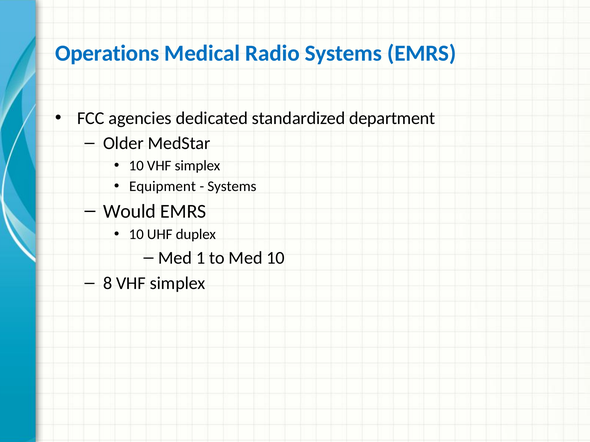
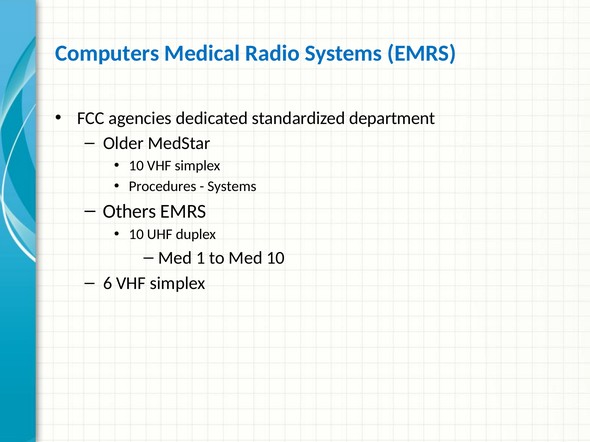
Operations: Operations -> Computers
Equipment: Equipment -> Procedures
Would: Would -> Others
8: 8 -> 6
